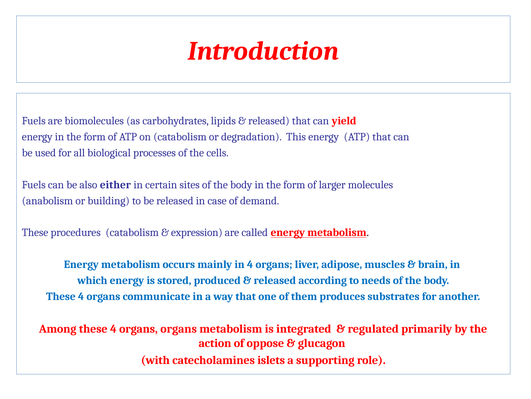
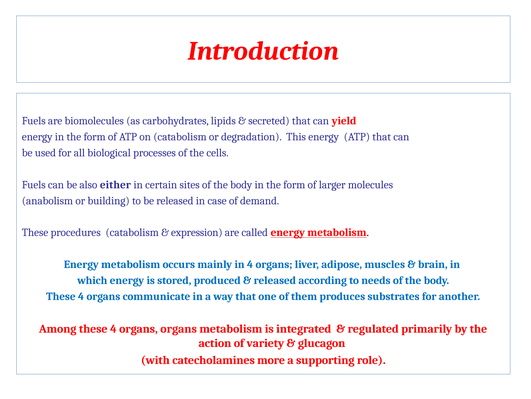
released at (269, 121): released -> secreted
oppose: oppose -> variety
islets: islets -> more
